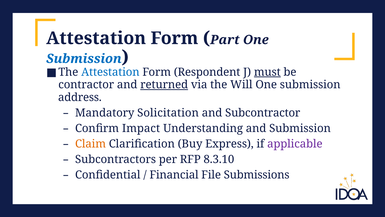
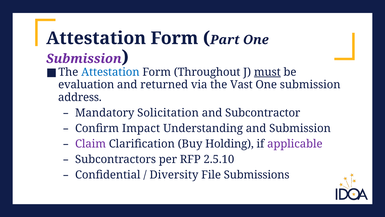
Submission at (84, 59) colour: blue -> purple
Respondent: Respondent -> Throughout
contractor: contractor -> evaluation
returned underline: present -> none
Will: Will -> Vast
Claim colour: orange -> purple
Express: Express -> Holding
8.3.10: 8.3.10 -> 2.5.10
Financial: Financial -> Diversity
